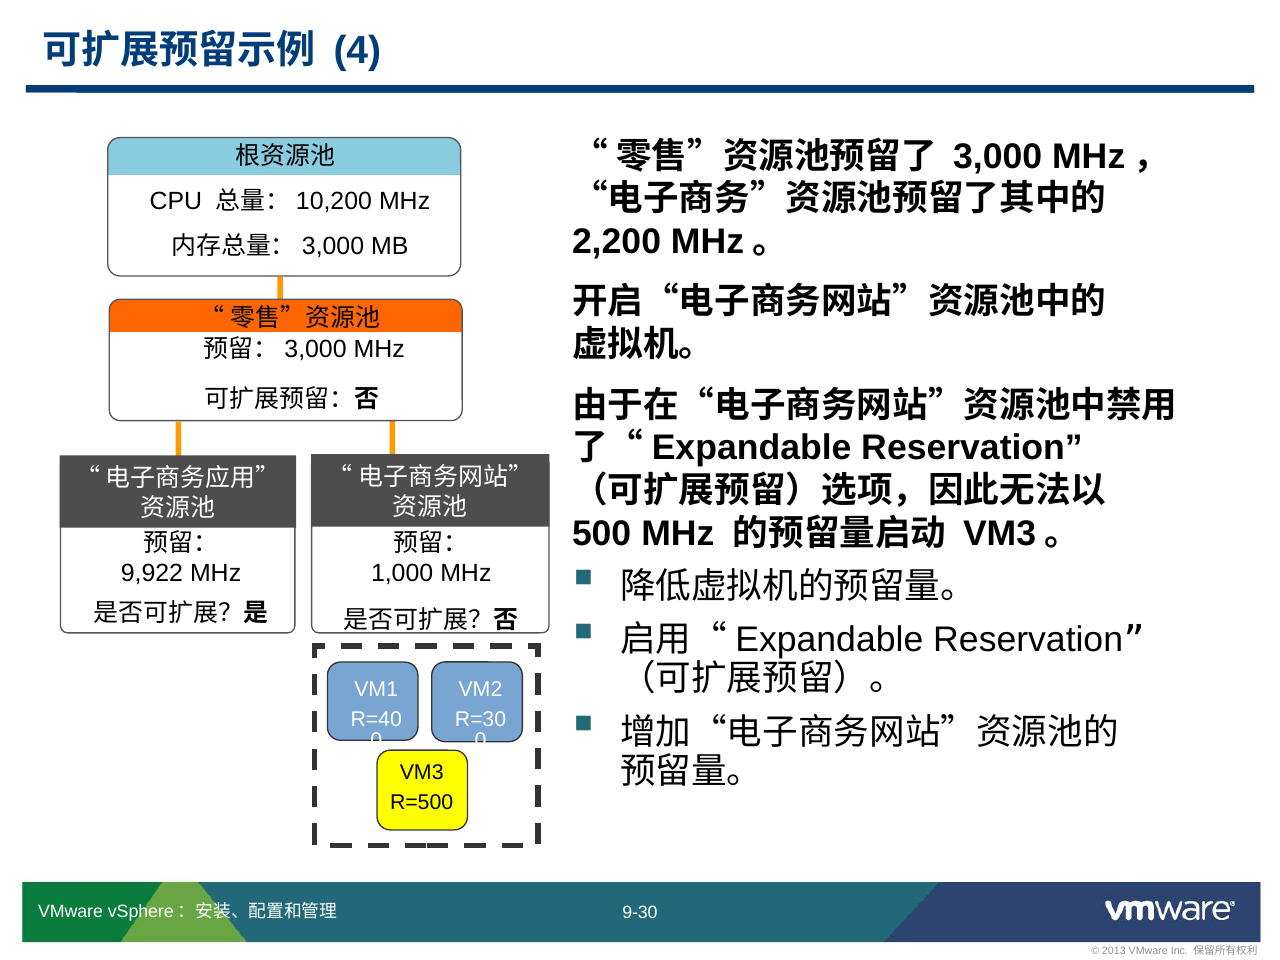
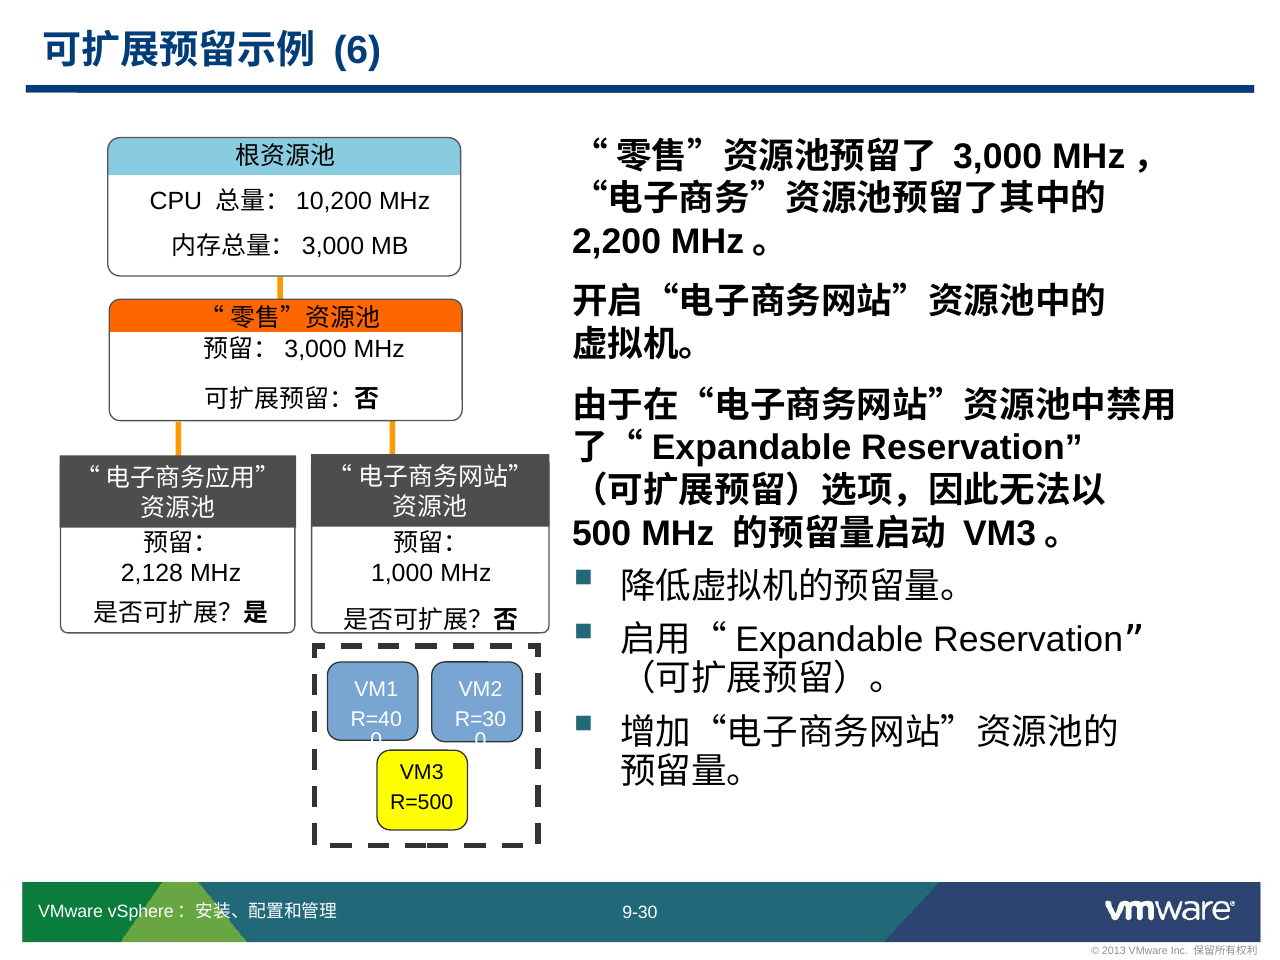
4: 4 -> 6
9,922: 9,922 -> 2,128
